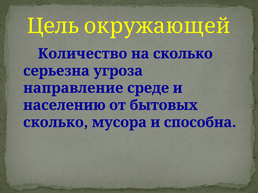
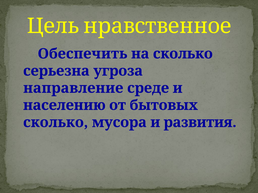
окружающей: окружающей -> нравственное
Количество: Количество -> Обеспечить
способна: способна -> развития
